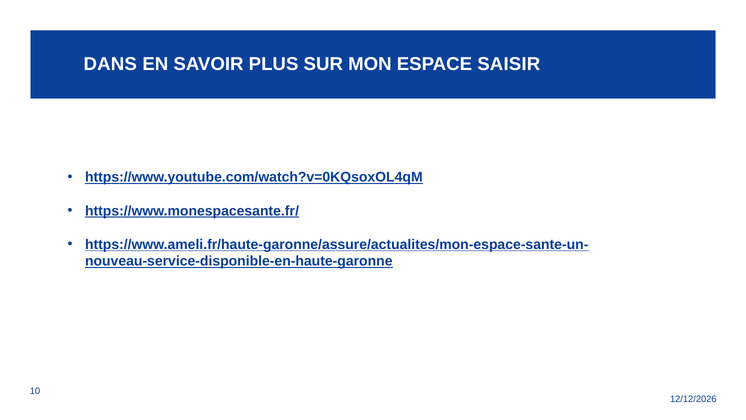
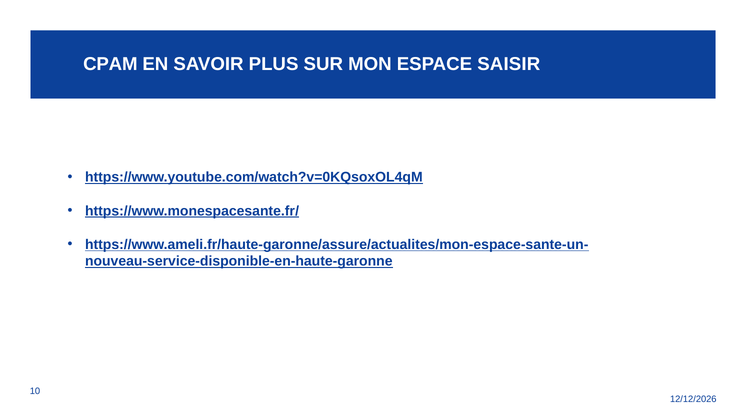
DANS: DANS -> CPAM
